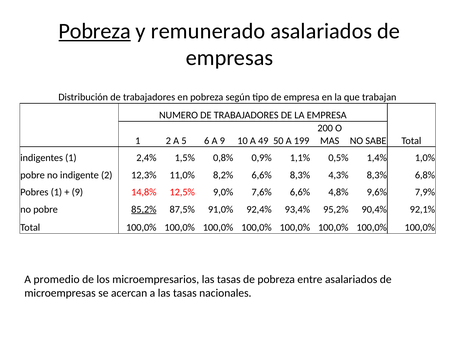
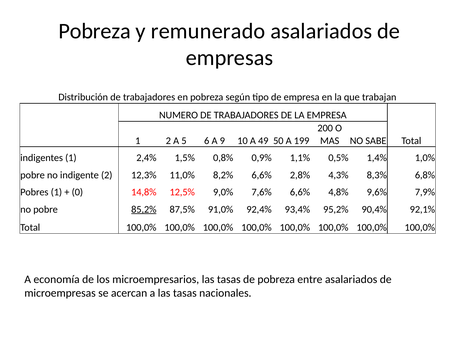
Pobreza at (95, 31) underline: present -> none
6,6% 8,3%: 8,3% -> 2,8%
9 at (77, 192): 9 -> 0
promedio: promedio -> economía
